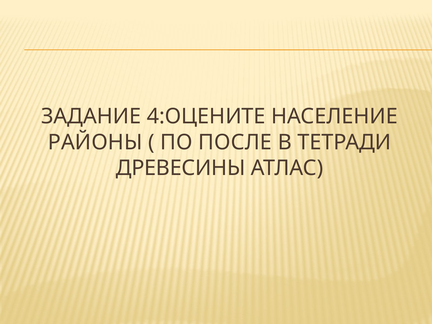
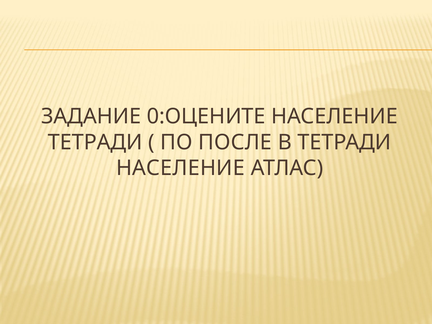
4:ОЦЕНИТЕ: 4:ОЦЕНИТЕ -> 0:ОЦЕНИТЕ
РАЙОНЫ at (95, 142): РАЙОНЫ -> ТЕТРАДИ
ДРЕВЕСИНЫ at (181, 168): ДРЕВЕСИНЫ -> НАСЕЛЕНИЕ
